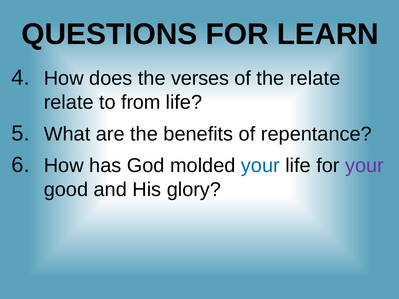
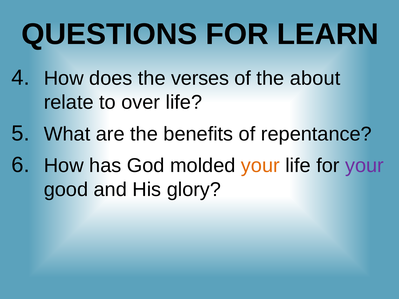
the relate: relate -> about
from: from -> over
your at (260, 166) colour: blue -> orange
